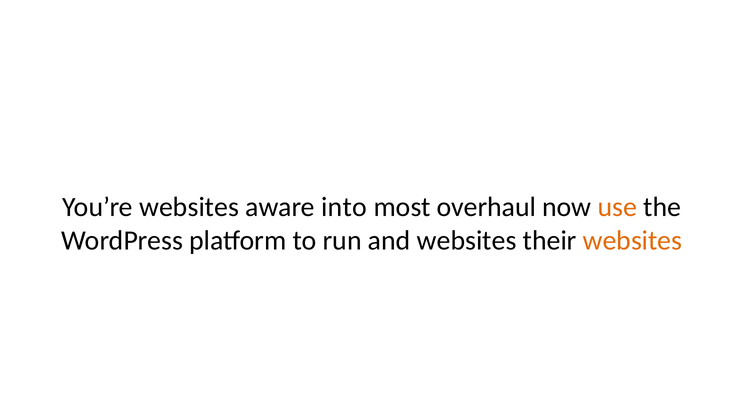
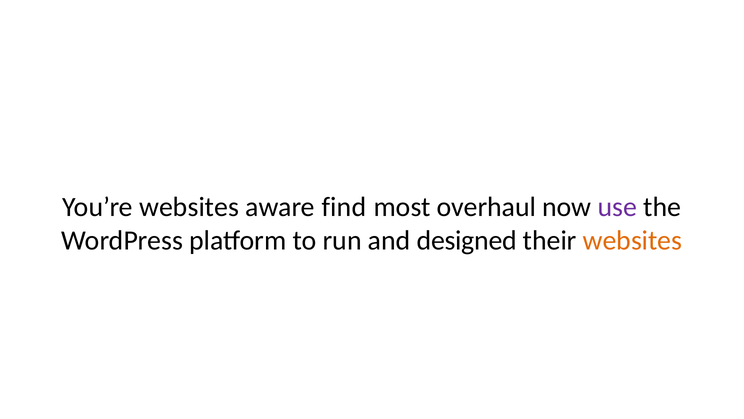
into: into -> find
use colour: orange -> purple
and websites: websites -> designed
